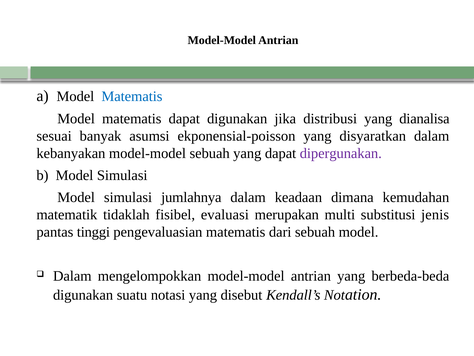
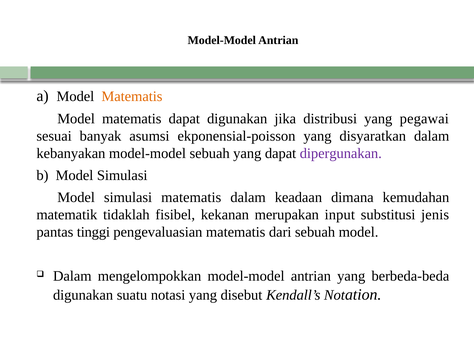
Matematis at (132, 96) colour: blue -> orange
dianalisa: dianalisa -> pegawai
simulasi jumlahnya: jumlahnya -> matematis
evaluasi: evaluasi -> kekanan
multi: multi -> input
